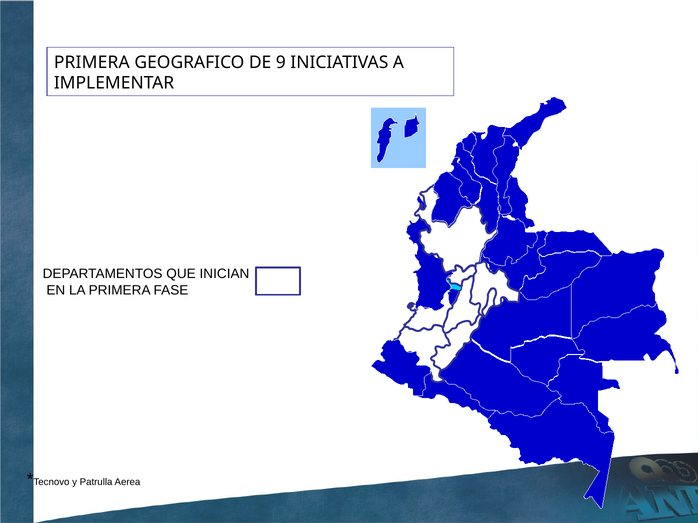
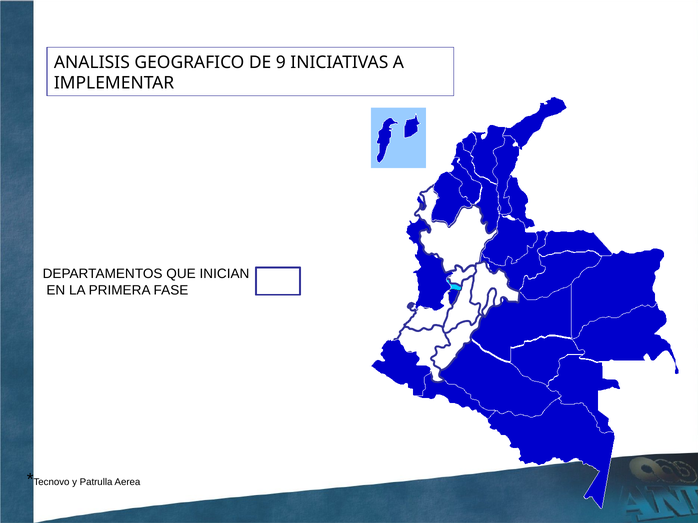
PRIMERA at (92, 62): PRIMERA -> ANALISIS
